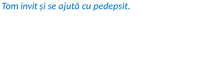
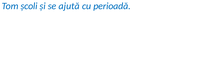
invit: invit -> școli
pedepsit: pedepsit -> perioadă
